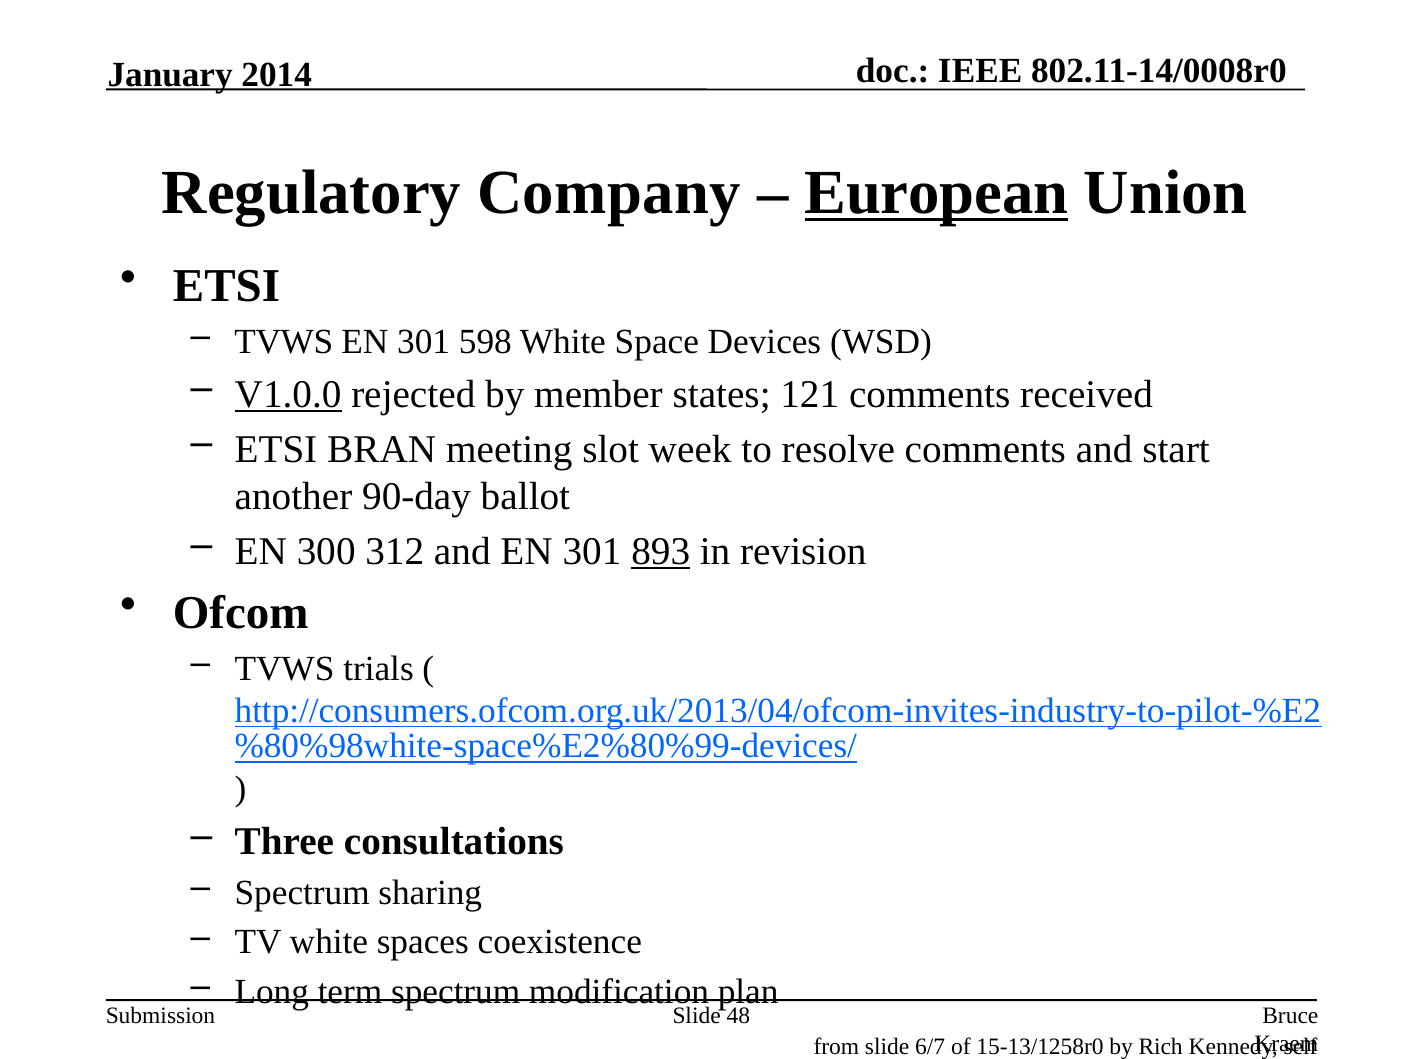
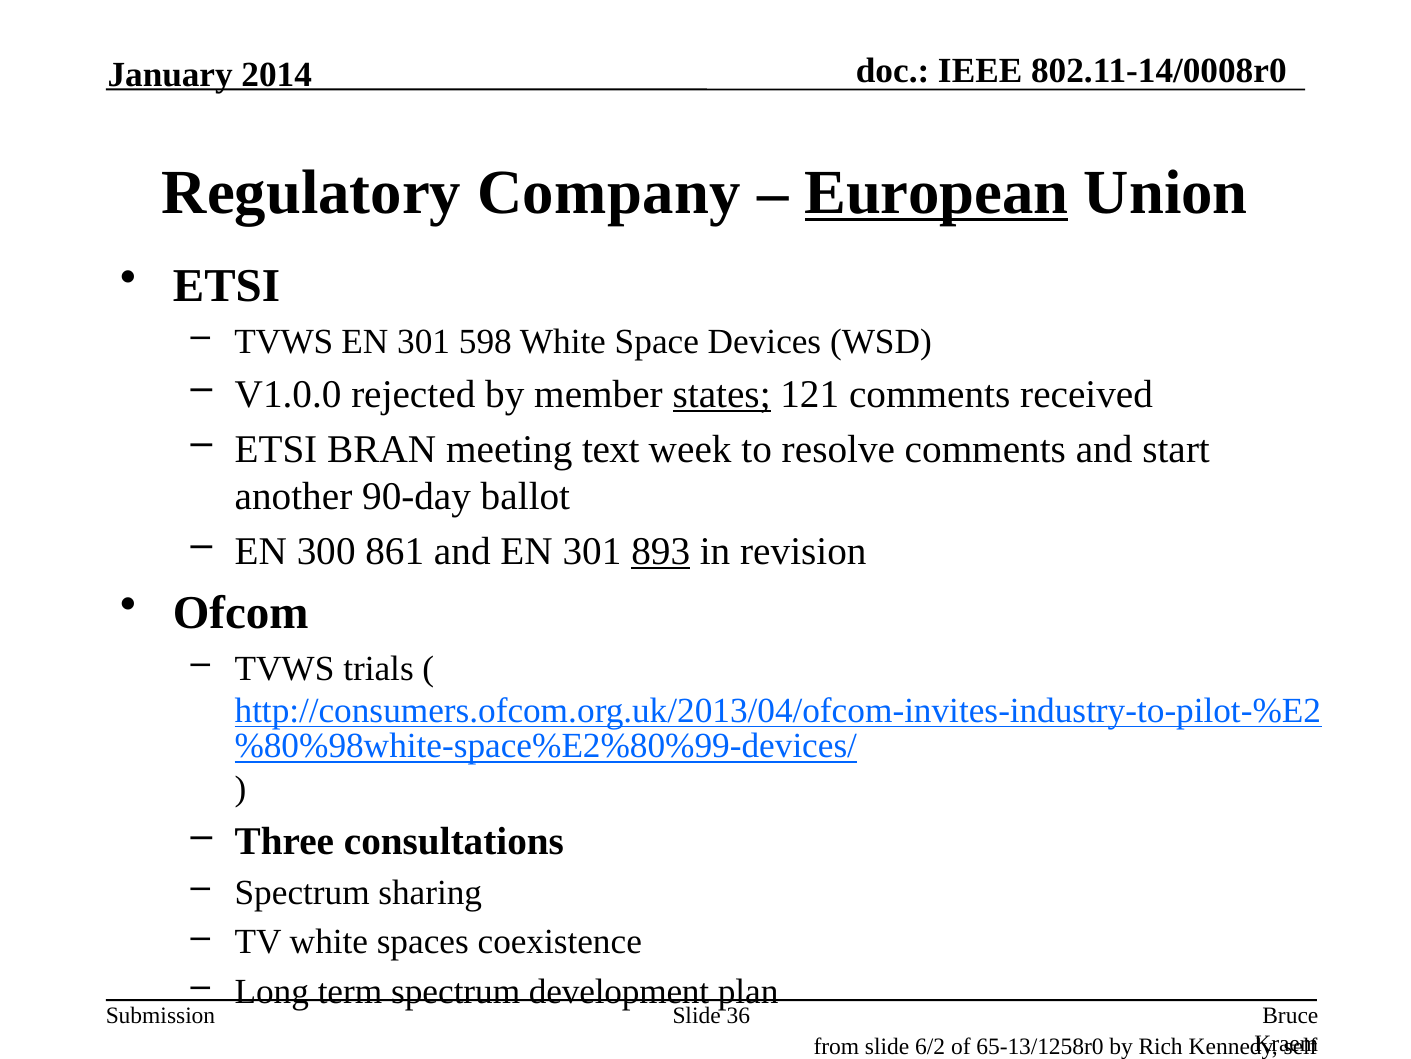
V1.0.0 underline: present -> none
states underline: none -> present
slot: slot -> text
312: 312 -> 861
modification: modification -> development
48: 48 -> 36
6/7: 6/7 -> 6/2
15-13/1258r0: 15-13/1258r0 -> 65-13/1258r0
